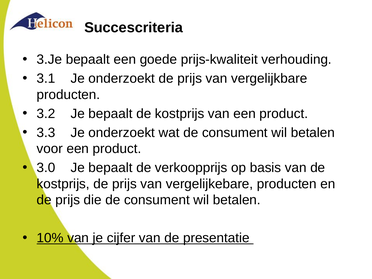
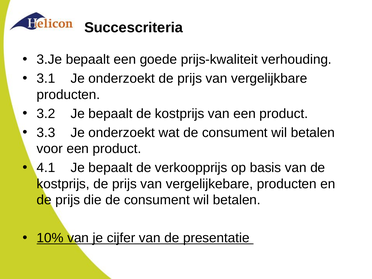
3.0: 3.0 -> 4.1
